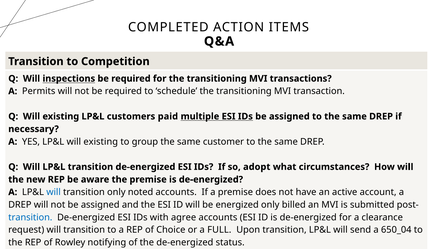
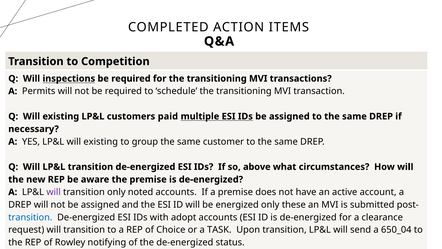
adopt: adopt -> above
will at (54, 192) colour: blue -> purple
billed: billed -> these
agree: agree -> adopt
FULL: FULL -> TASK
